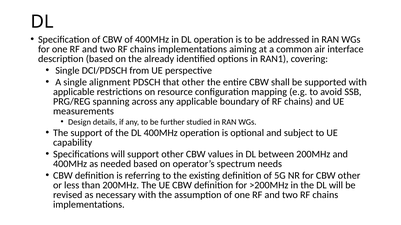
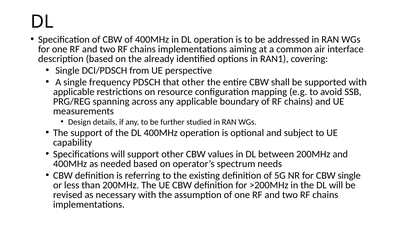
alignment: alignment -> frequency
CBW other: other -> single
